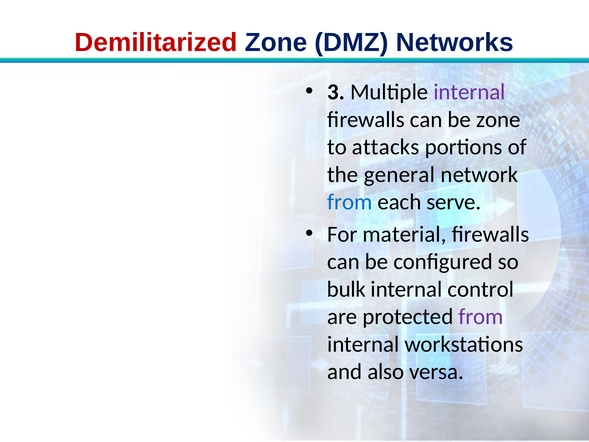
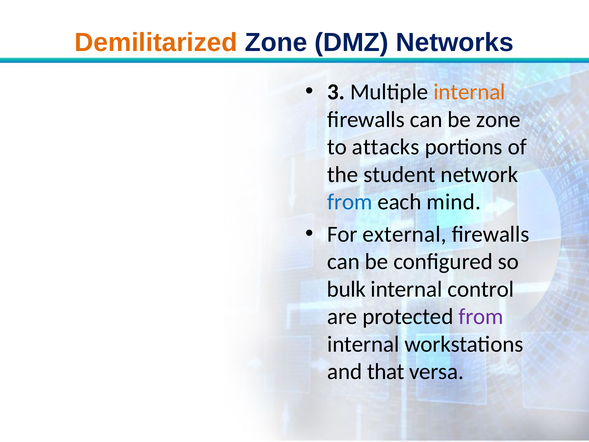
Demilitarized colour: red -> orange
internal at (469, 92) colour: purple -> orange
general: general -> student
serve: serve -> mind
material: material -> external
also: also -> that
